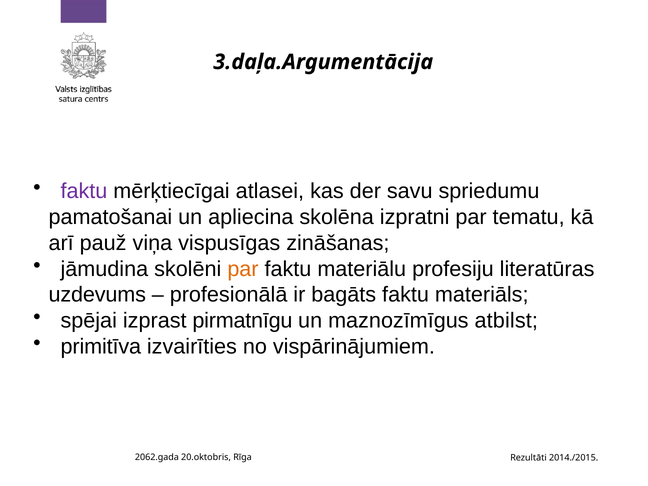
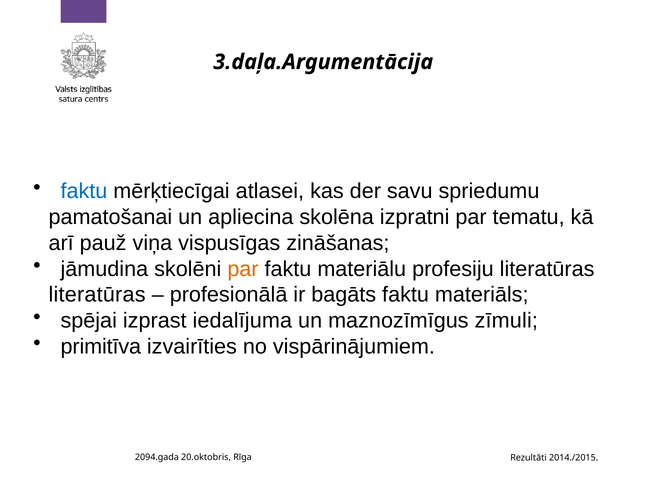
faktu at (84, 191) colour: purple -> blue
uzdevums at (97, 295): uzdevums -> literatūras
pirmatnīgu: pirmatnīgu -> iedalījuma
atbilst: atbilst -> zīmuli
2062.gada: 2062.gada -> 2094.gada
